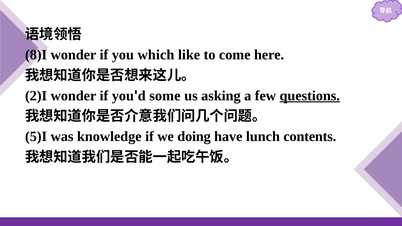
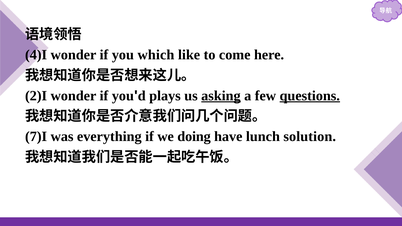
8)I: 8)I -> 4)I
some: some -> plays
asking underline: none -> present
5)I: 5)I -> 7)I
knowledge: knowledge -> everything
contents: contents -> solution
